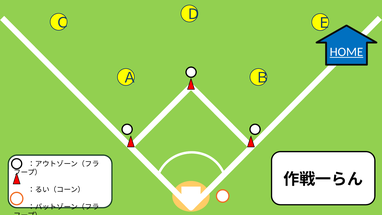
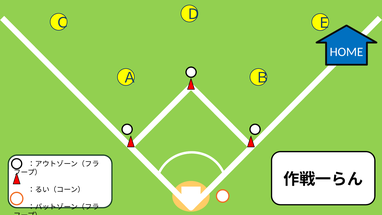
HOME underline: present -> none
